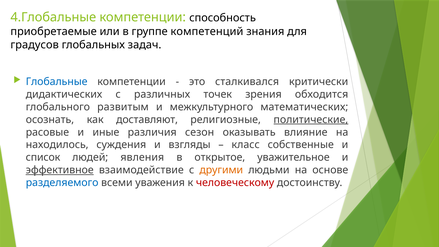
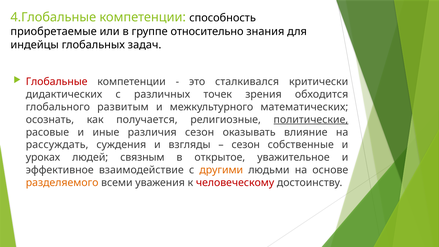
компетенций: компетенций -> относительно
градусов: градусов -> индейцы
Глобальные colour: blue -> red
доставляют: доставляют -> получается
находилось: находилось -> рассуждать
класс at (246, 145): класс -> сезон
список: список -> уроках
явления: явления -> связным
эффективное underline: present -> none
разделяемого colour: blue -> orange
